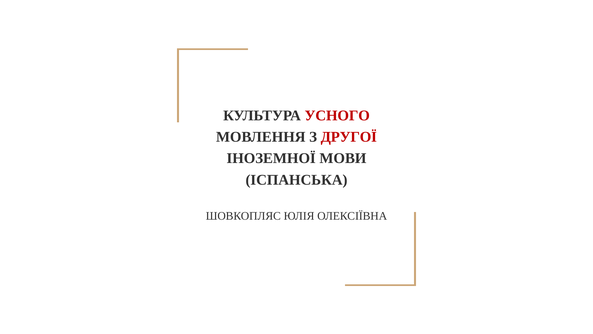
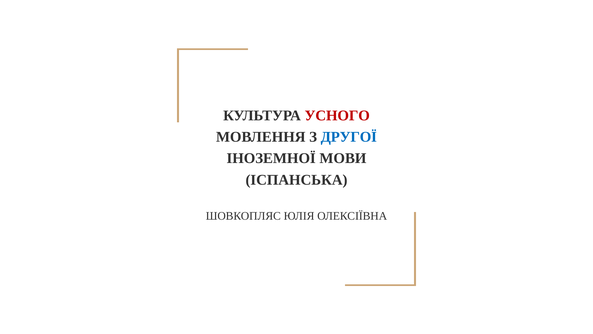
ДРУГОЇ colour: red -> blue
